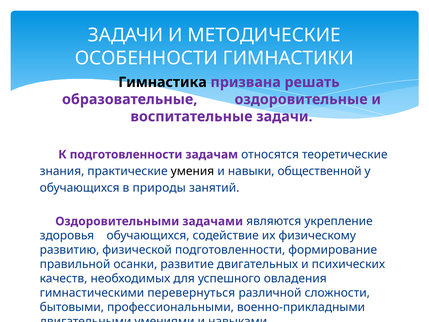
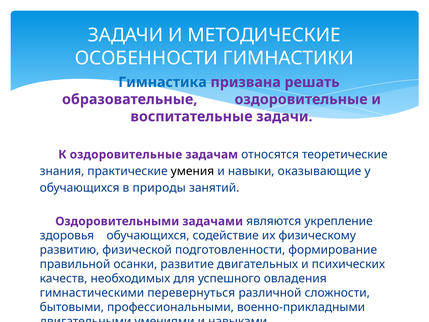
Гимнастика colour: black -> blue
К подготовленности: подготовленности -> оздоровительные
общественной: общественной -> оказывающие
